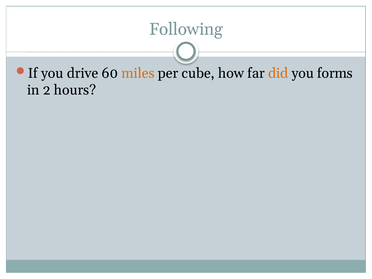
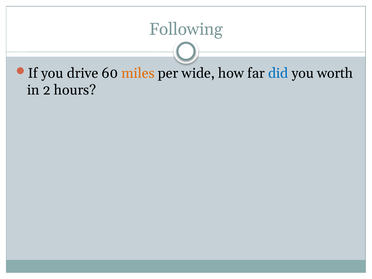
cube: cube -> wide
did colour: orange -> blue
forms: forms -> worth
